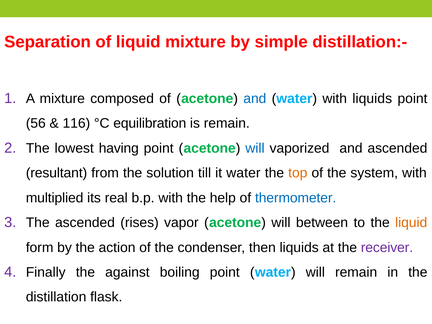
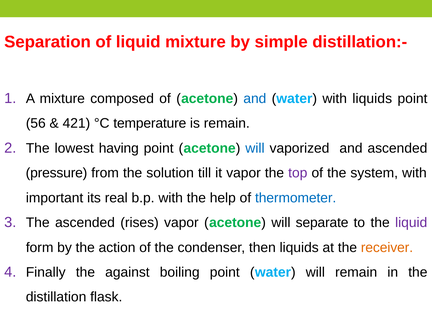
116: 116 -> 421
equilibration: equilibration -> temperature
resultant: resultant -> pressure
it water: water -> vapor
top colour: orange -> purple
multiplied: multiplied -> important
between: between -> separate
liquid at (411, 223) colour: orange -> purple
receiver colour: purple -> orange
